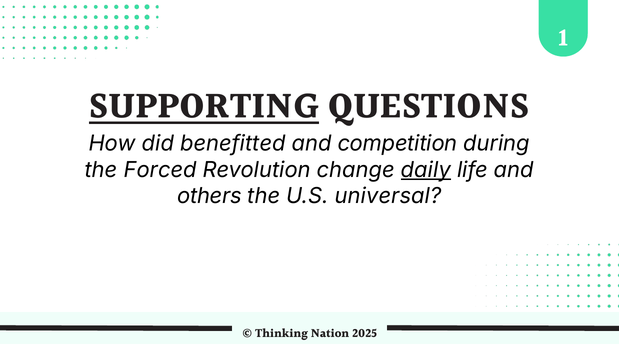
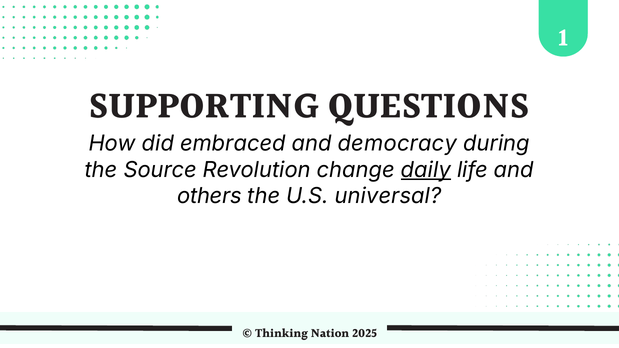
SUPPORTING underline: present -> none
benefitted: benefitted -> embraced
competition: competition -> democracy
Forced: Forced -> Source
